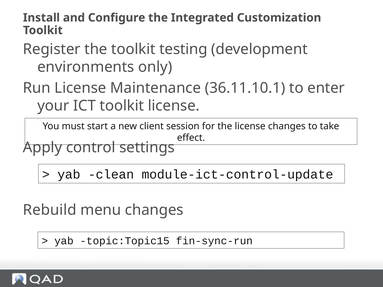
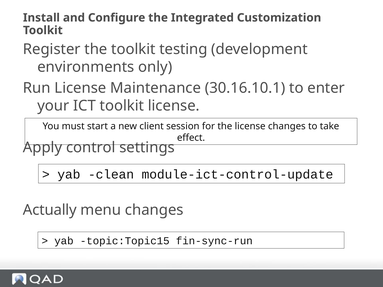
36.11.10.1: 36.11.10.1 -> 30.16.10.1
Rebuild: Rebuild -> Actually
